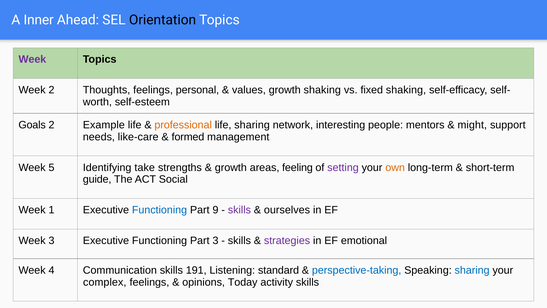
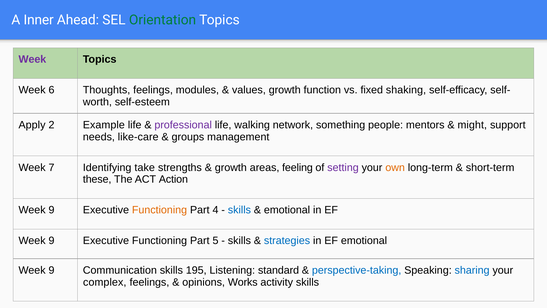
Orientation colour: black -> green
Week 2: 2 -> 6
personal: personal -> modules
growth shaking: shaking -> function
Goals: Goals -> Apply
professional colour: orange -> purple
life sharing: sharing -> walking
interesting: interesting -> something
formed: formed -> groups
5: 5 -> 7
guide: guide -> these
Social: Social -> Action
1 at (51, 210): 1 -> 9
Functioning at (160, 210) colour: blue -> orange
9: 9 -> 4
skills at (239, 210) colour: purple -> blue
ourselves at (287, 210): ourselves -> emotional
3 at (51, 241): 3 -> 9
Part 3: 3 -> 5
strategies colour: purple -> blue
4 at (51, 270): 4 -> 9
191: 191 -> 195
Today: Today -> Works
